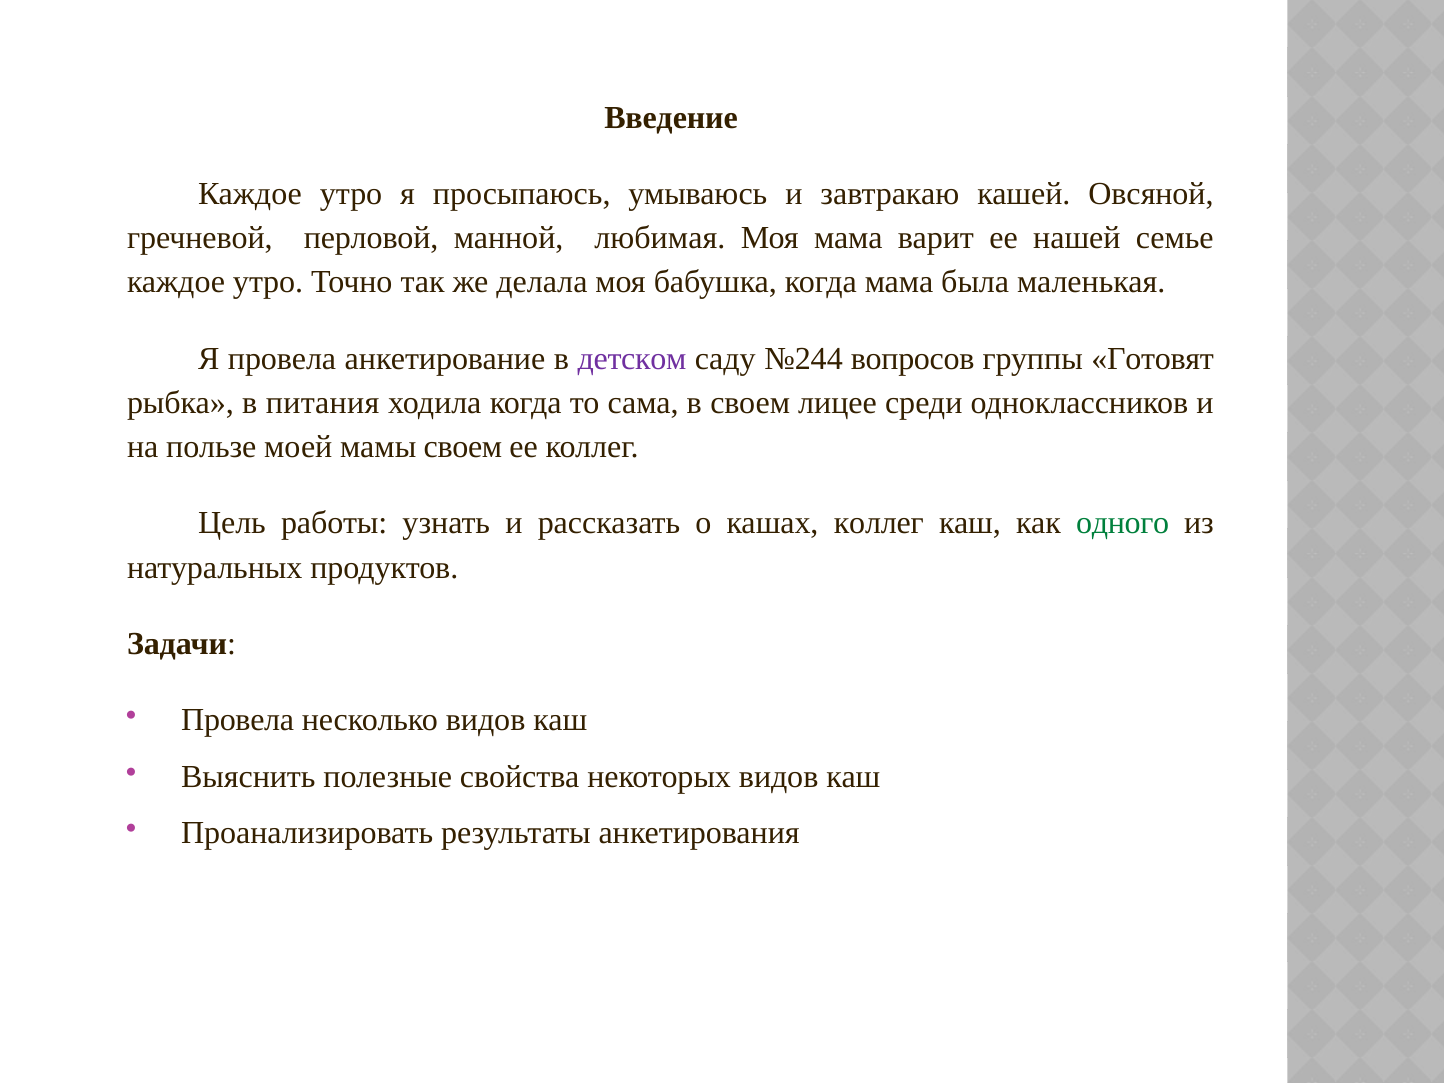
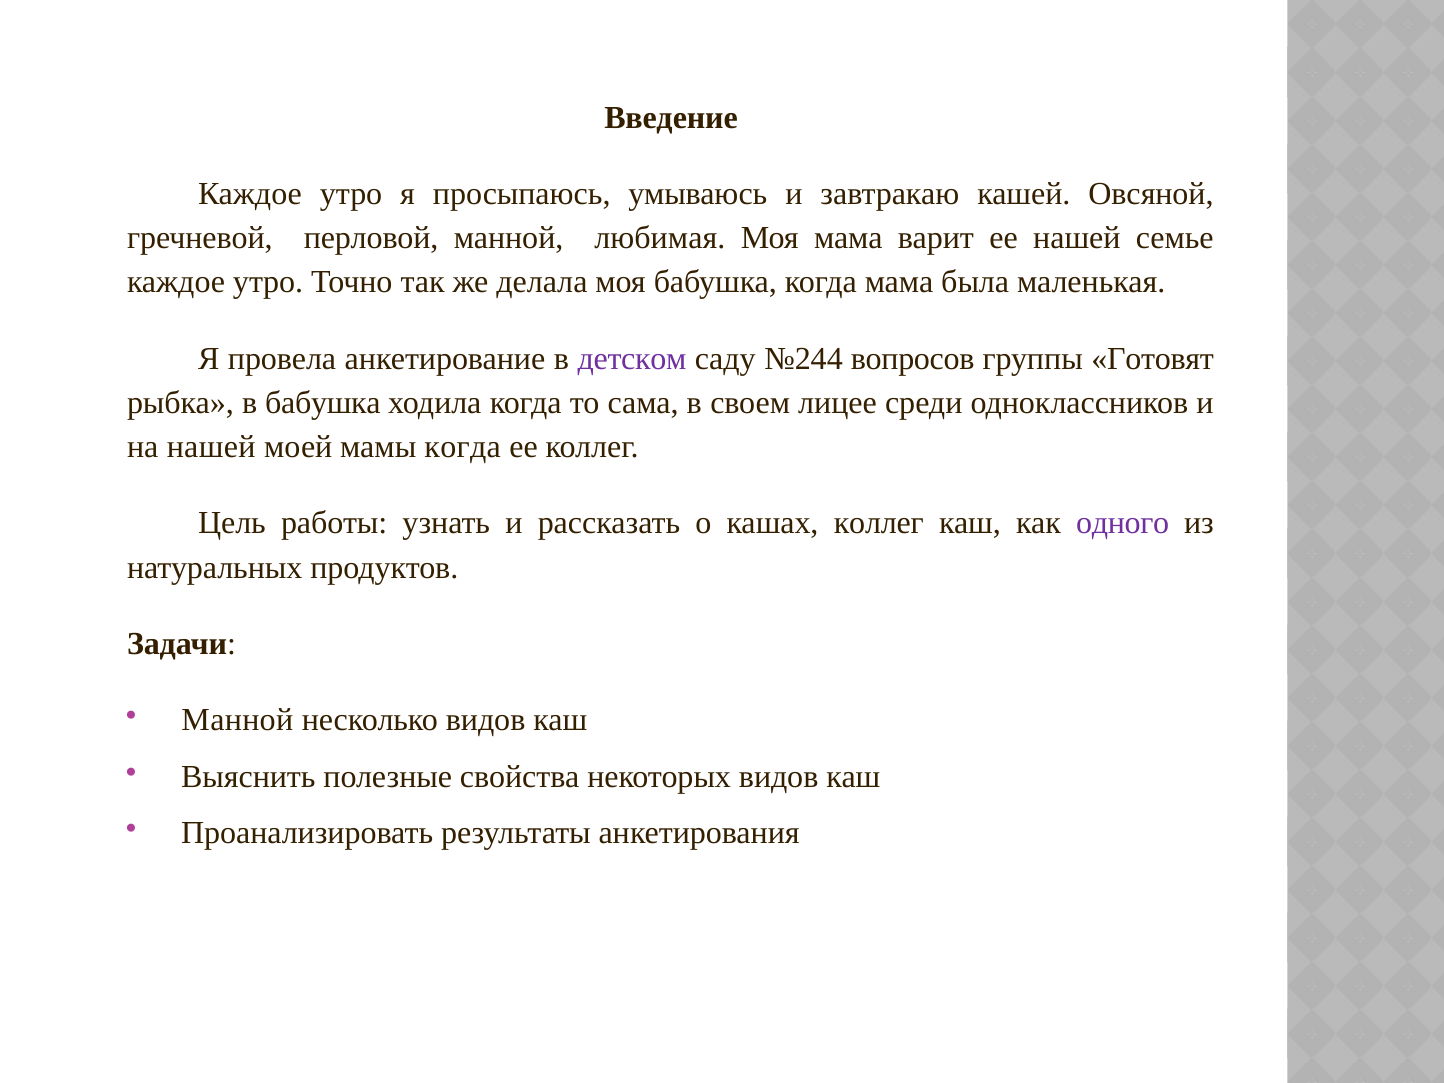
в питания: питания -> бабушка
на пользе: пользе -> нашей
мамы своем: своем -> когда
одного colour: green -> purple
Провела at (238, 720): Провела -> Манной
